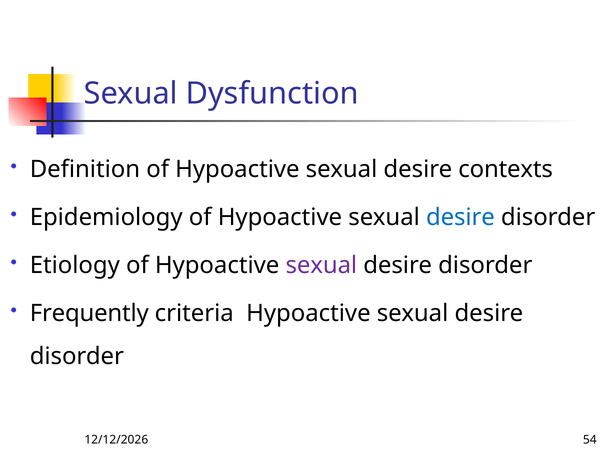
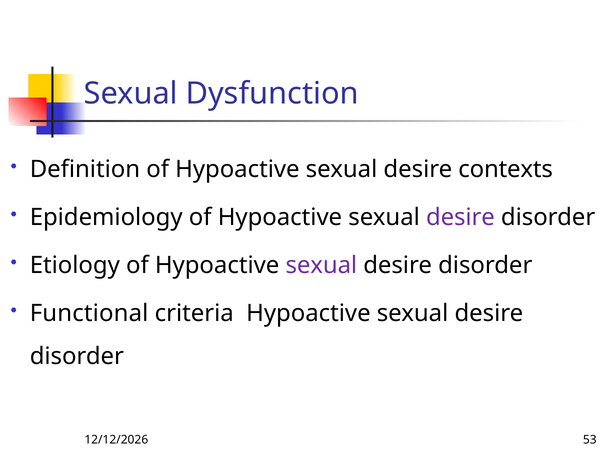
desire at (460, 217) colour: blue -> purple
Frequently: Frequently -> Functional
54: 54 -> 53
